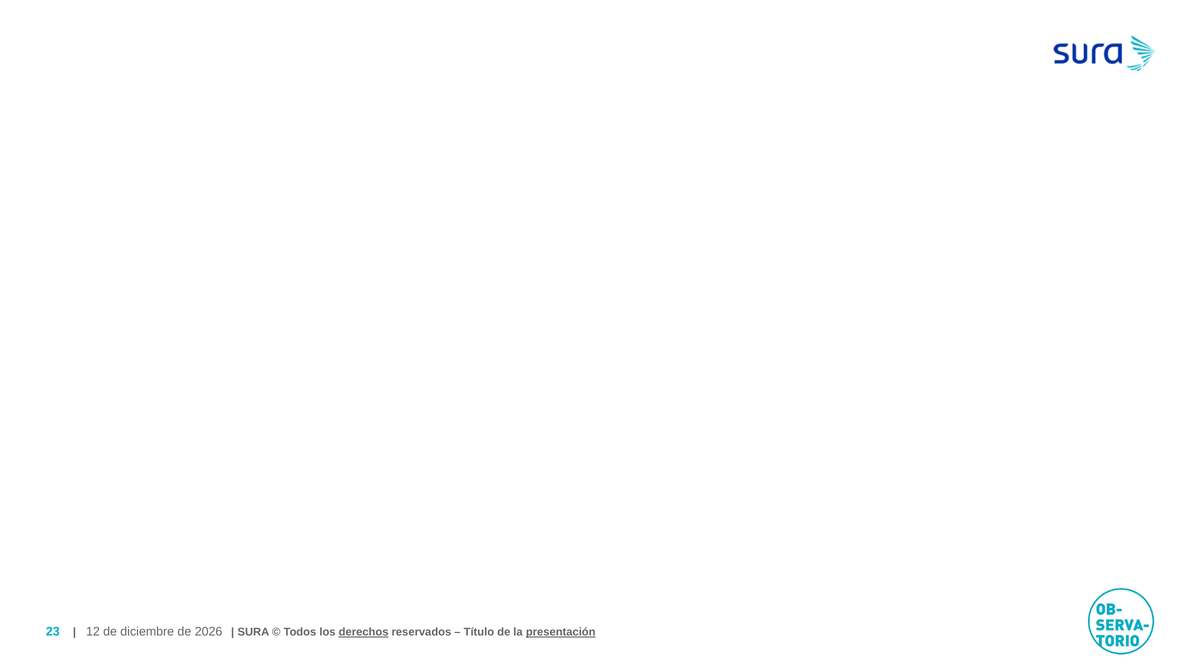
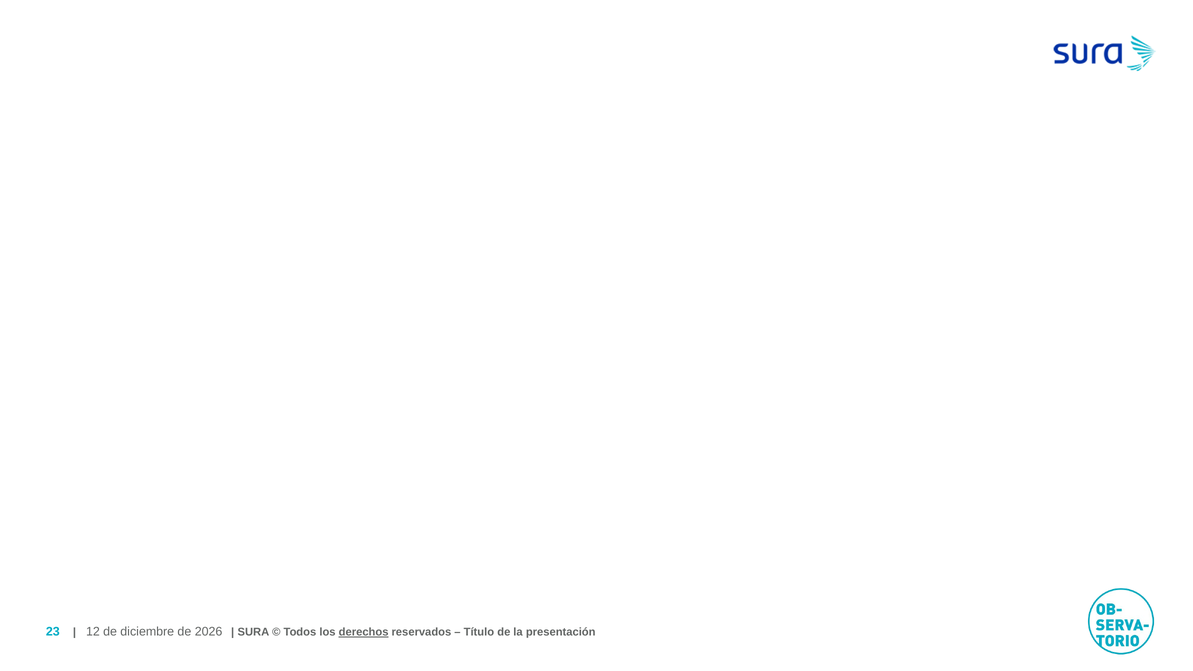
presentación underline: present -> none
